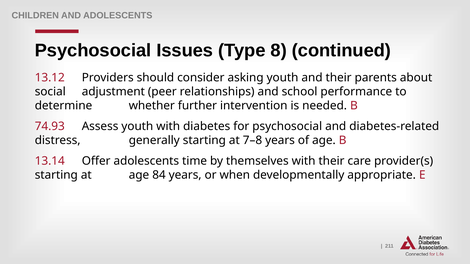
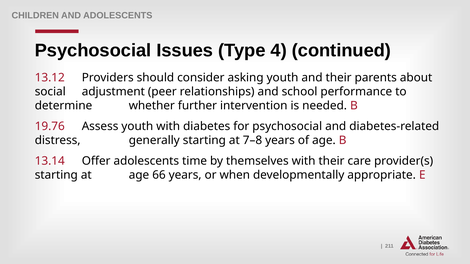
8: 8 -> 4
74.93: 74.93 -> 19.76
84: 84 -> 66
